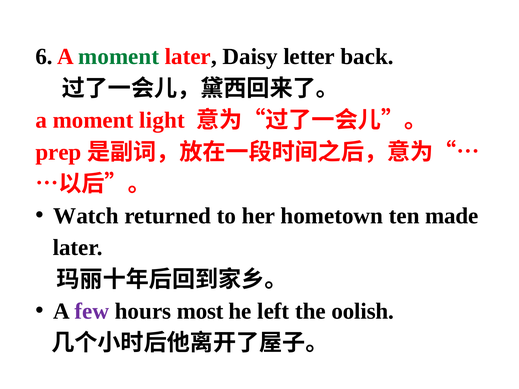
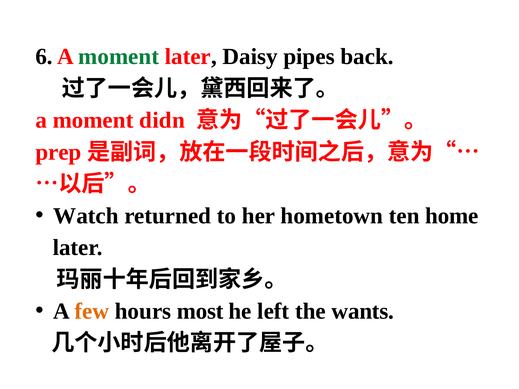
letter: letter -> pipes
light: light -> didn
made: made -> home
few colour: purple -> orange
oolish: oolish -> wants
